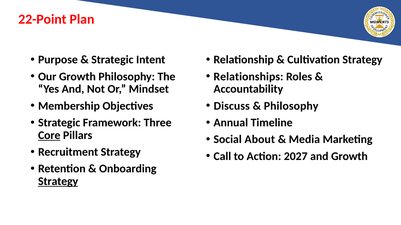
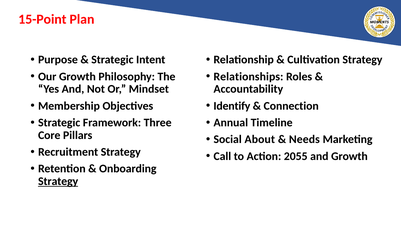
22-Point: 22-Point -> 15-Point
Discuss: Discuss -> Identify
Philosophy at (291, 106): Philosophy -> Connection
Core underline: present -> none
Media: Media -> Needs
2027: 2027 -> 2055
